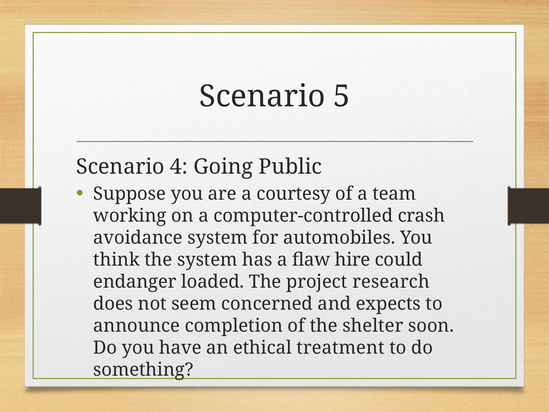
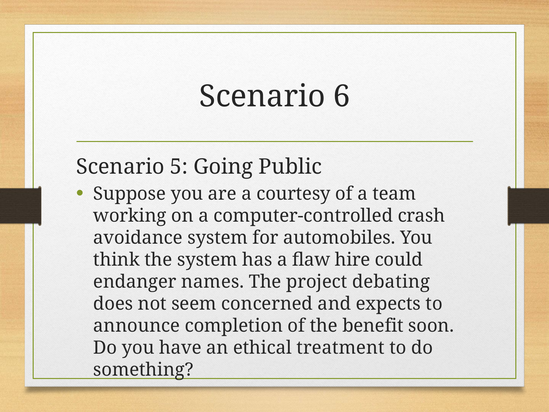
5: 5 -> 6
4: 4 -> 5
loaded: loaded -> names
research: research -> debating
shelter: shelter -> benefit
